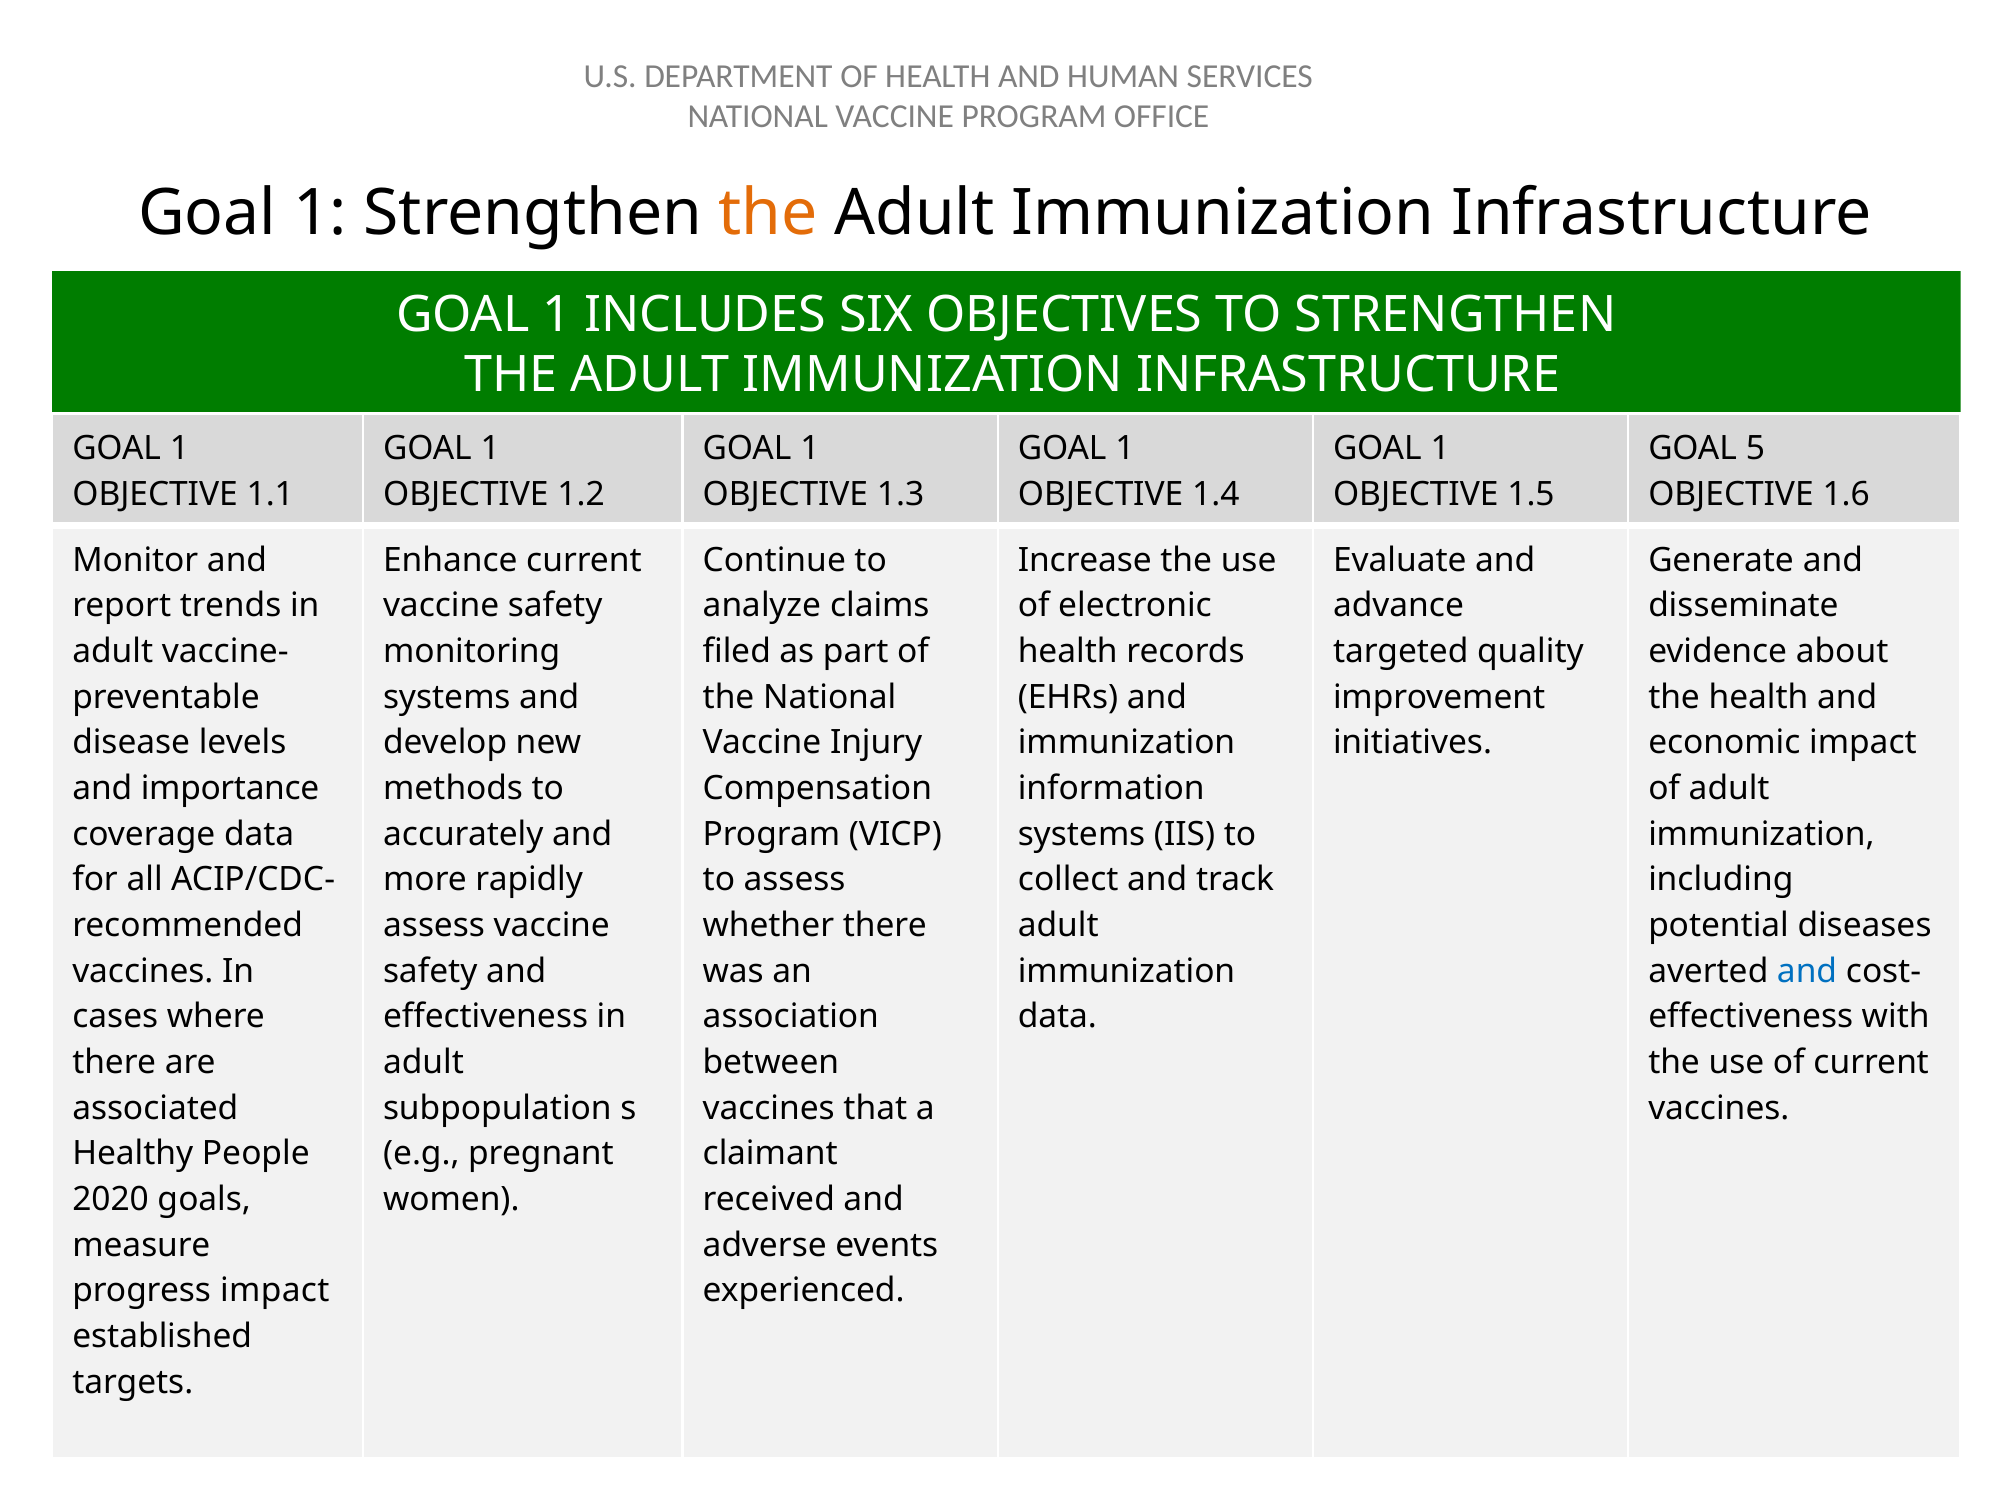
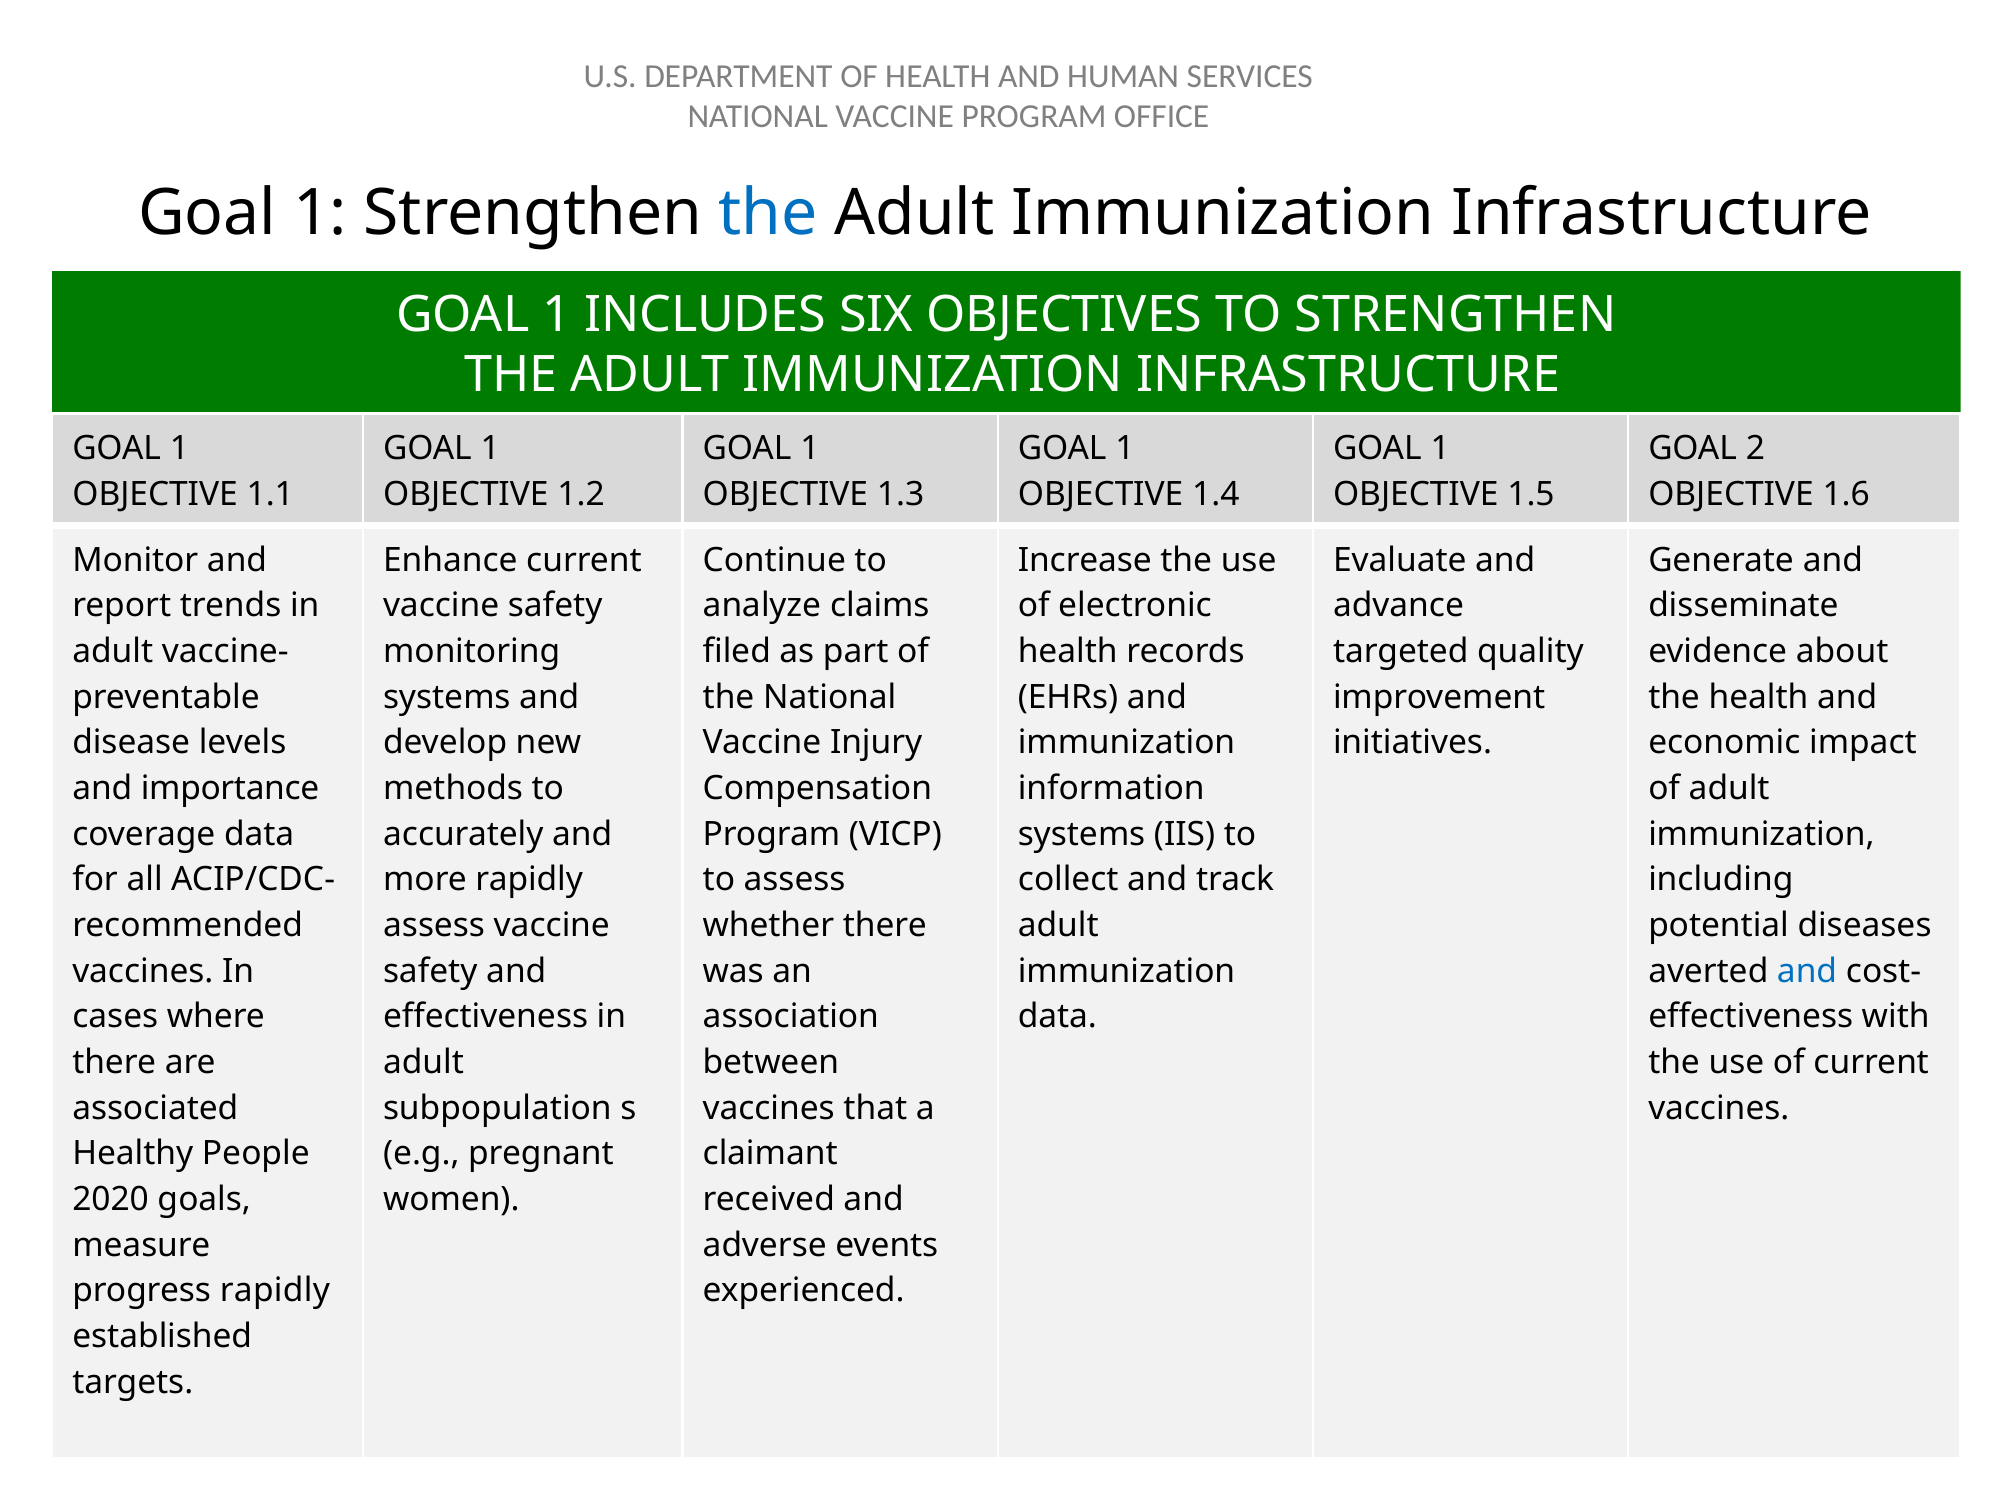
the at (768, 213) colour: orange -> blue
5: 5 -> 2
progress impact: impact -> rapidly
